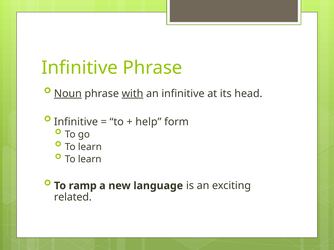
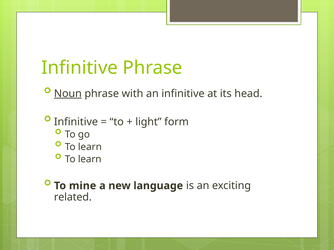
with underline: present -> none
help: help -> light
ramp: ramp -> mine
